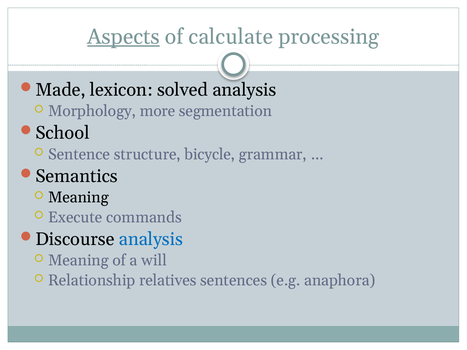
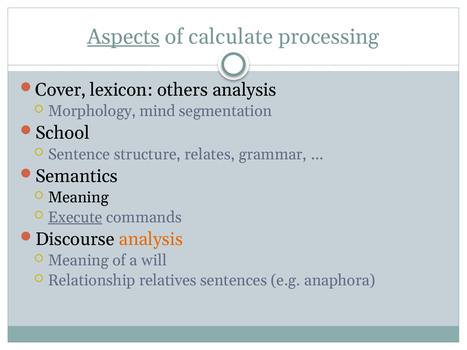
Made: Made -> Cover
solved: solved -> others
more: more -> mind
bicycle: bicycle -> relates
Execute underline: none -> present
analysis at (151, 239) colour: blue -> orange
